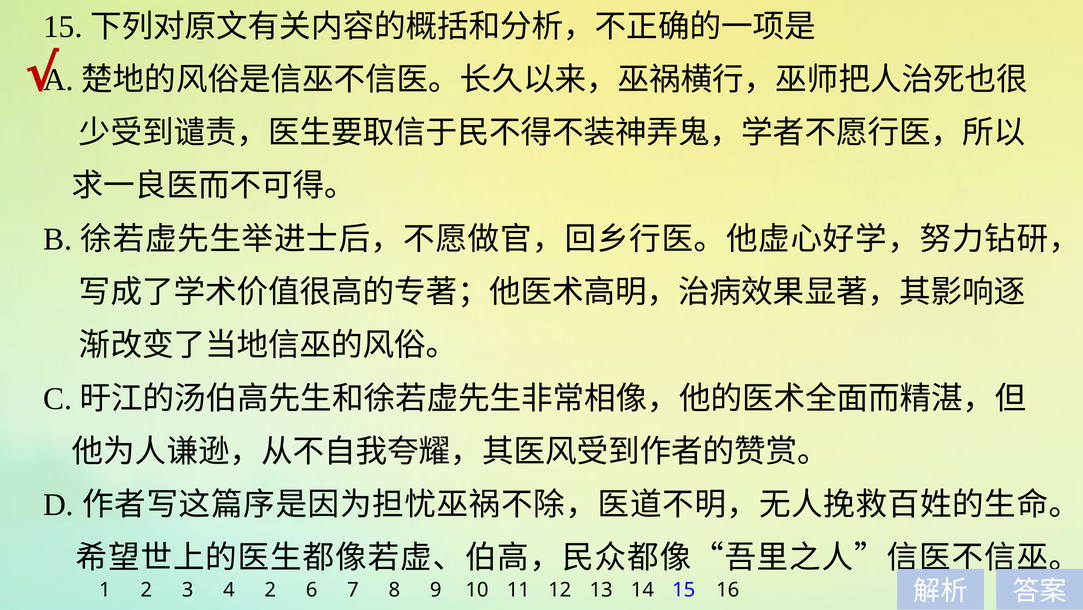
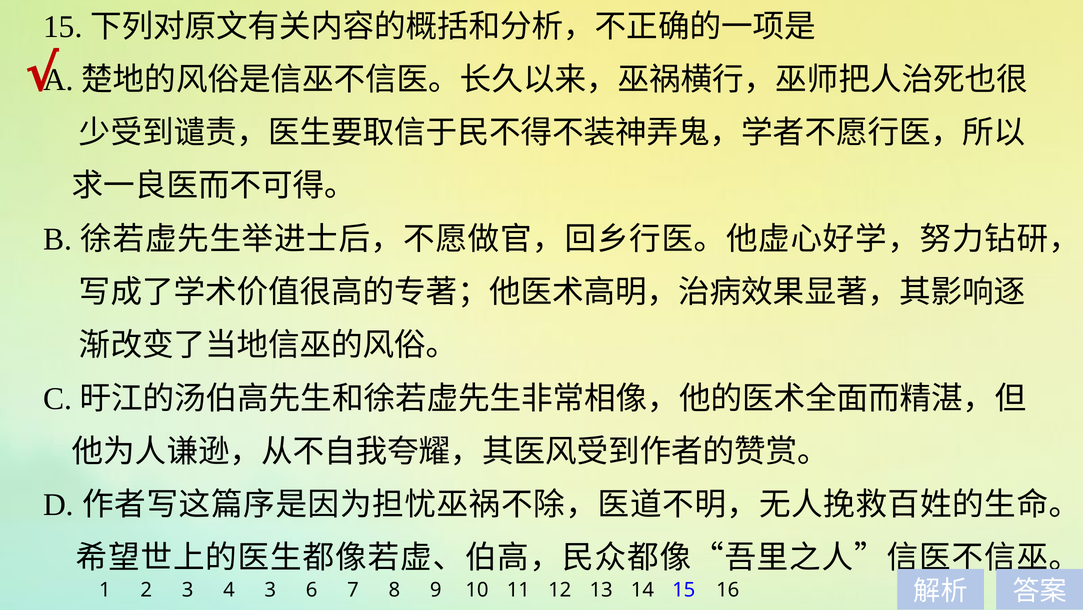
4 2: 2 -> 3
